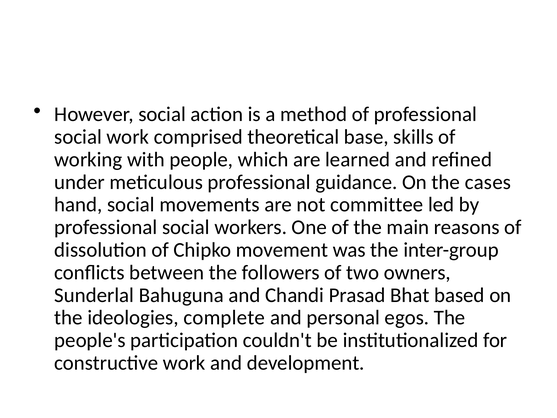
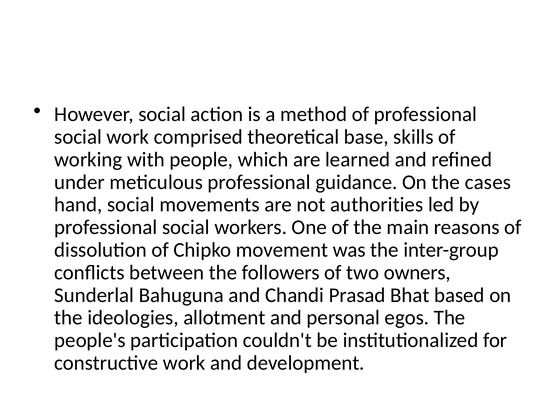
committee: committee -> authorities
complete: complete -> allotment
